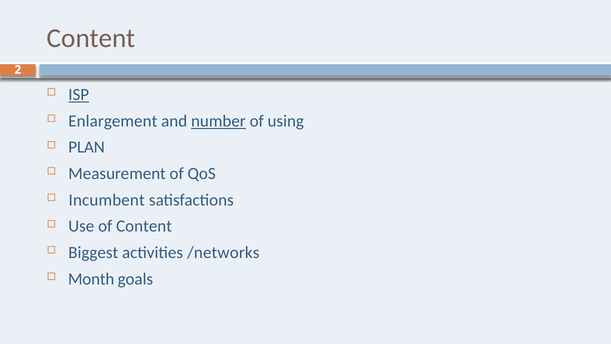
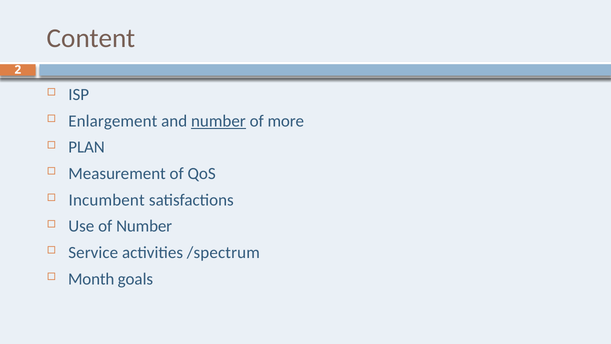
ISP underline: present -> none
using: using -> more
of Content: Content -> Number
Biggest: Biggest -> Service
/networks: /networks -> /spectrum
